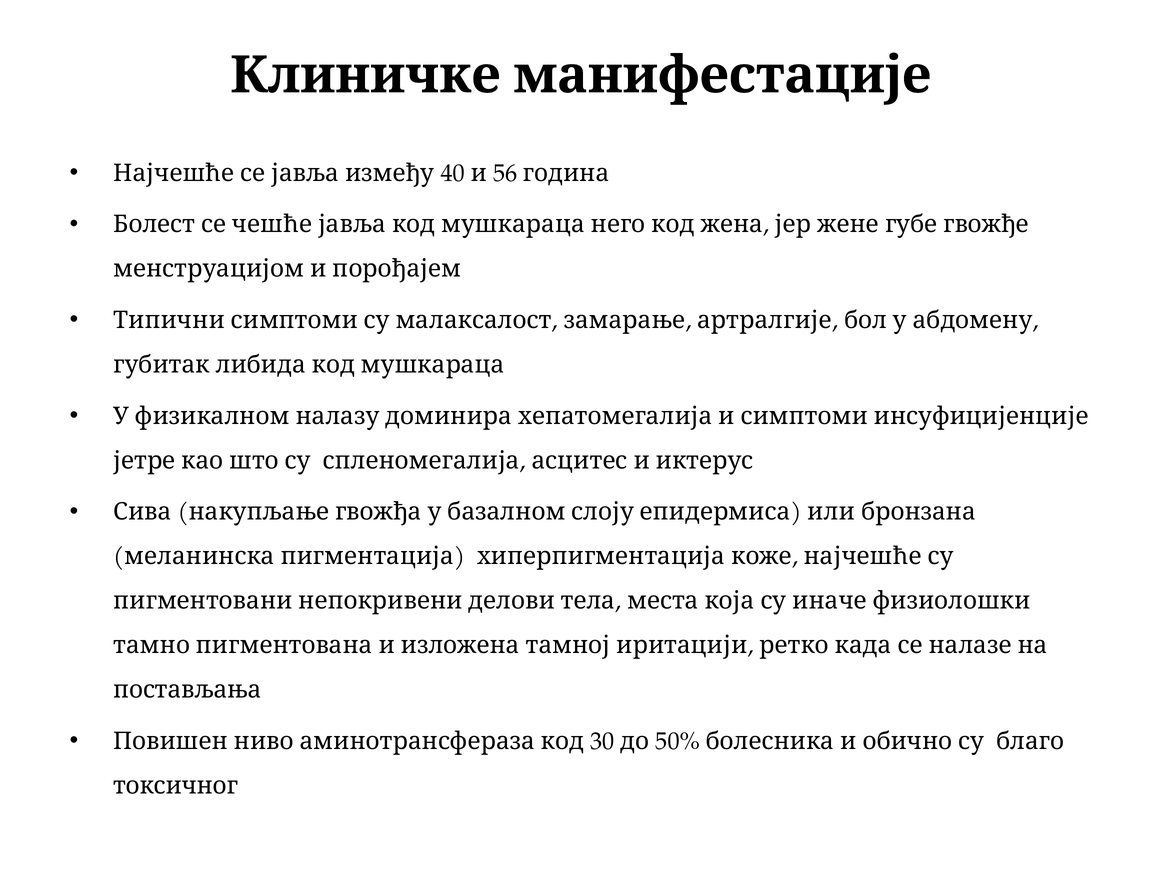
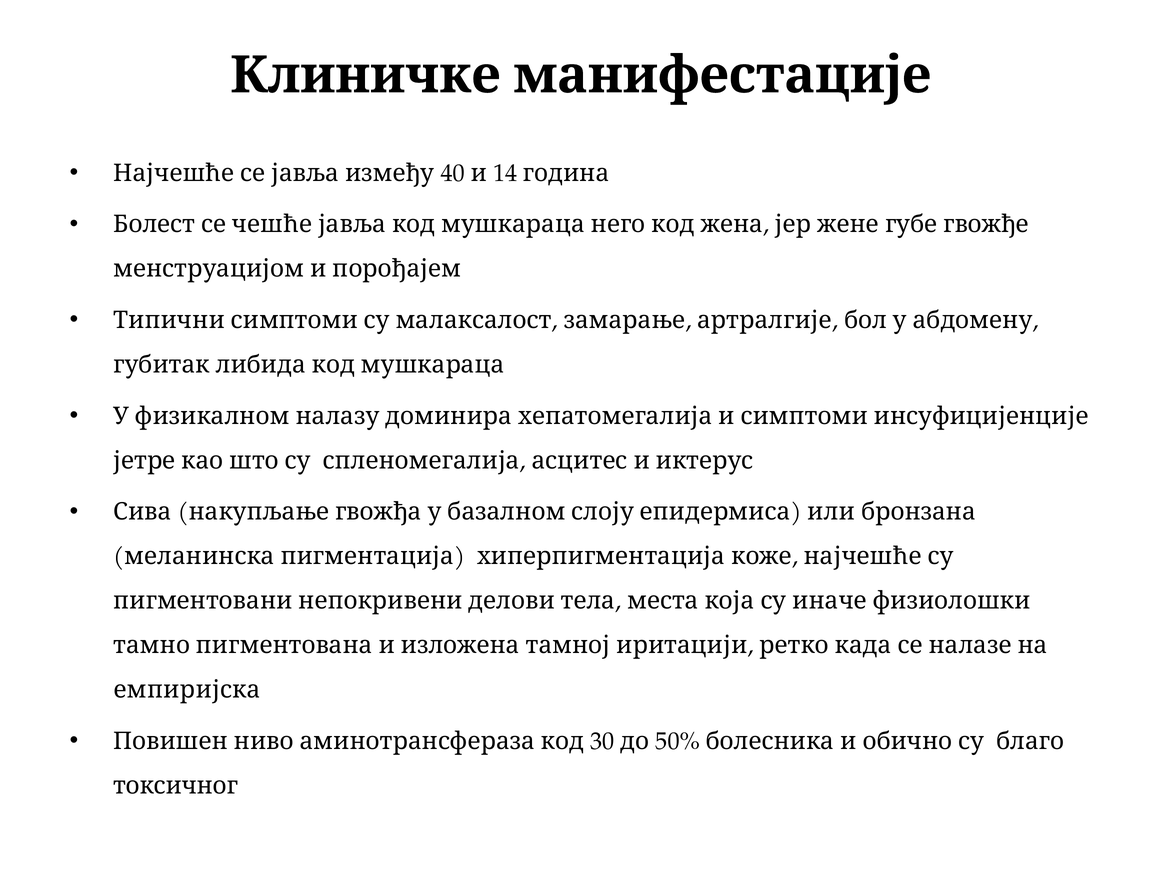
56: 56 -> 14
постављања: постављања -> емпиријска
